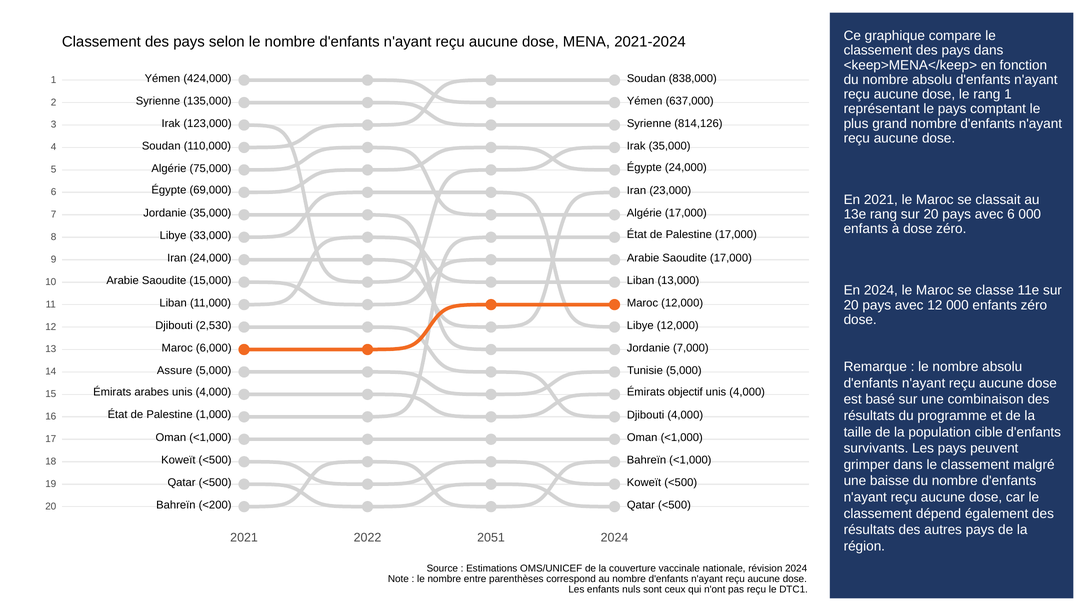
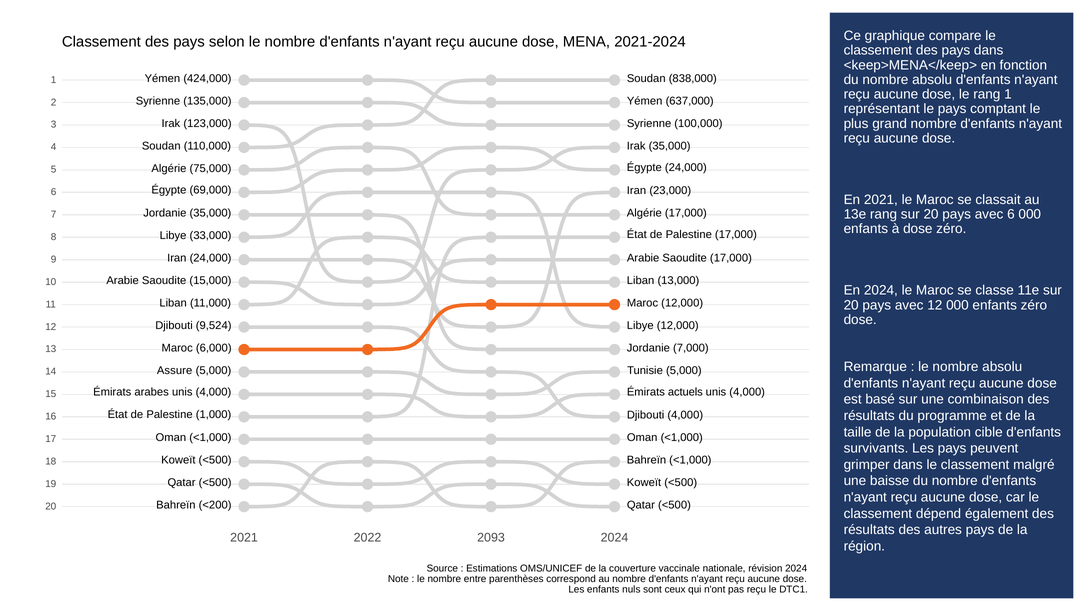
814,126: 814,126 -> 100,000
2,530: 2,530 -> 9,524
objectif: objectif -> actuels
2051: 2051 -> 2093
